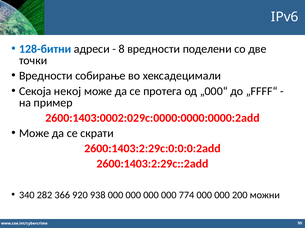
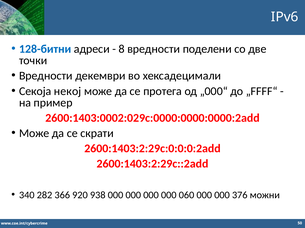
собирање: собирање -> декември
774: 774 -> 060
200: 200 -> 376
